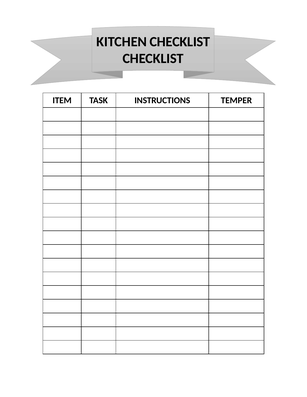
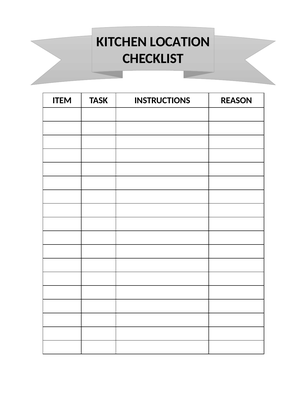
KITCHEN CHECKLIST: CHECKLIST -> LOCATION
TEMPER: TEMPER -> REASON
